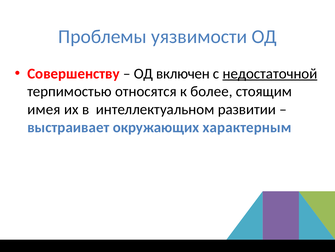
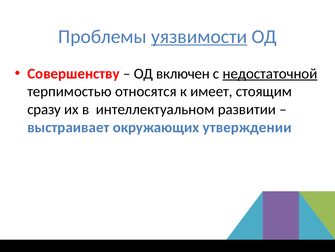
уязвимости underline: none -> present
более: более -> имеет
имея: имея -> сразу
характерным: характерным -> утверждении
